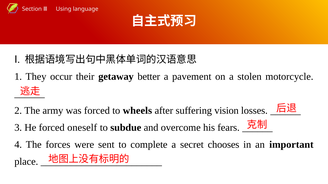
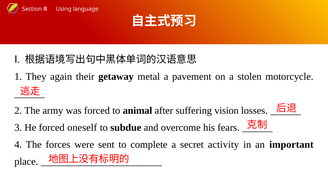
occur: occur -> again
better: better -> metal
wheels: wheels -> animal
chooses: chooses -> activity
